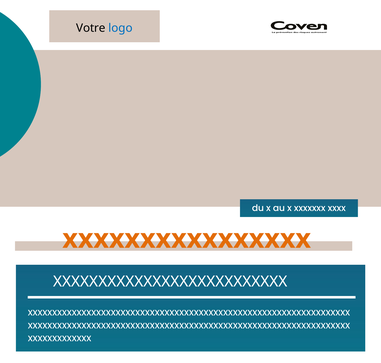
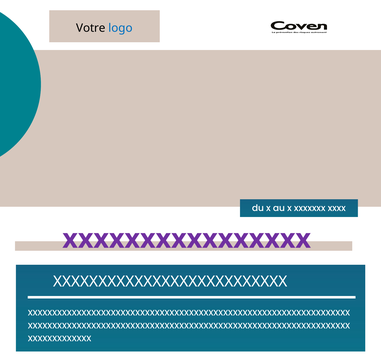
xxxxxxxxxxxxxxxx colour: orange -> purple
